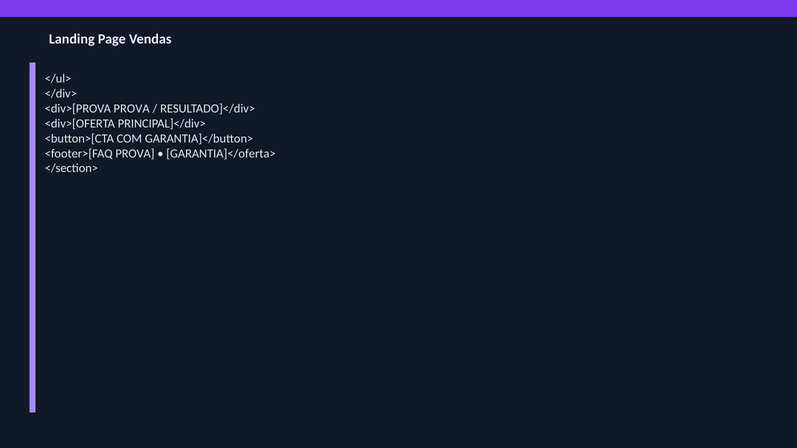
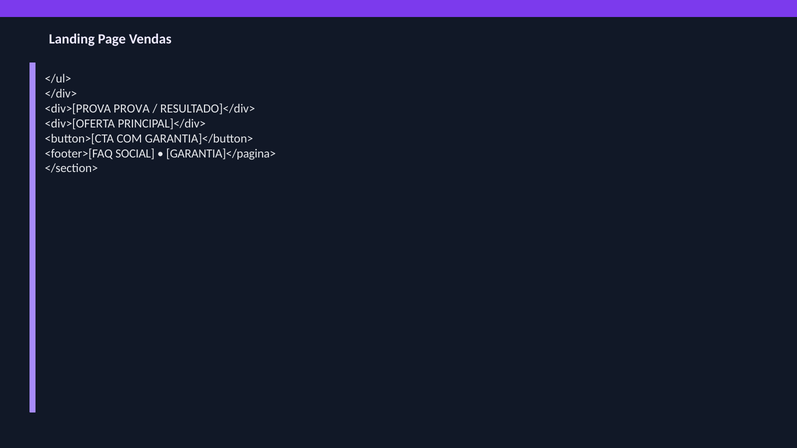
<footer>[FAQ PROVA: PROVA -> SOCIAL
GARANTIA]</oferta>: GARANTIA]</oferta> -> GARANTIA]</pagina>
